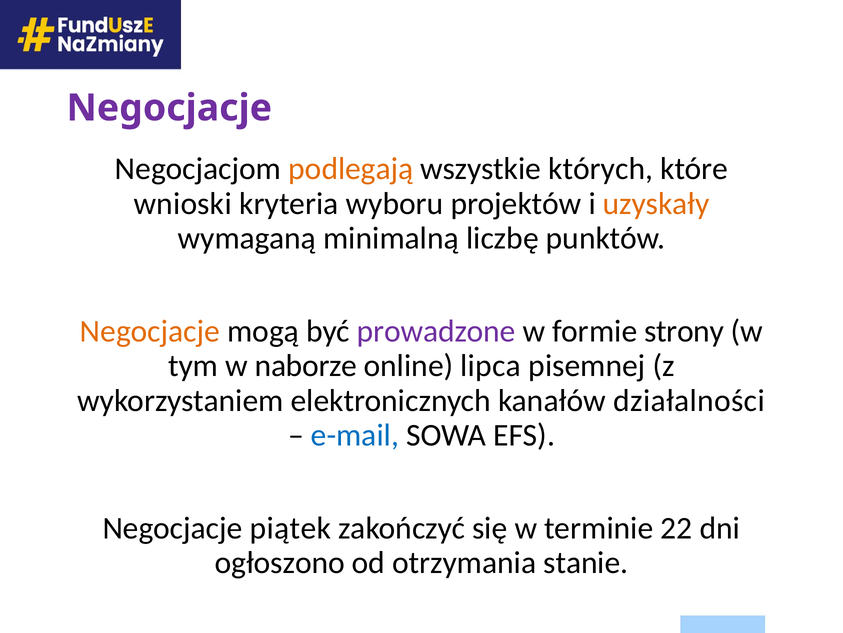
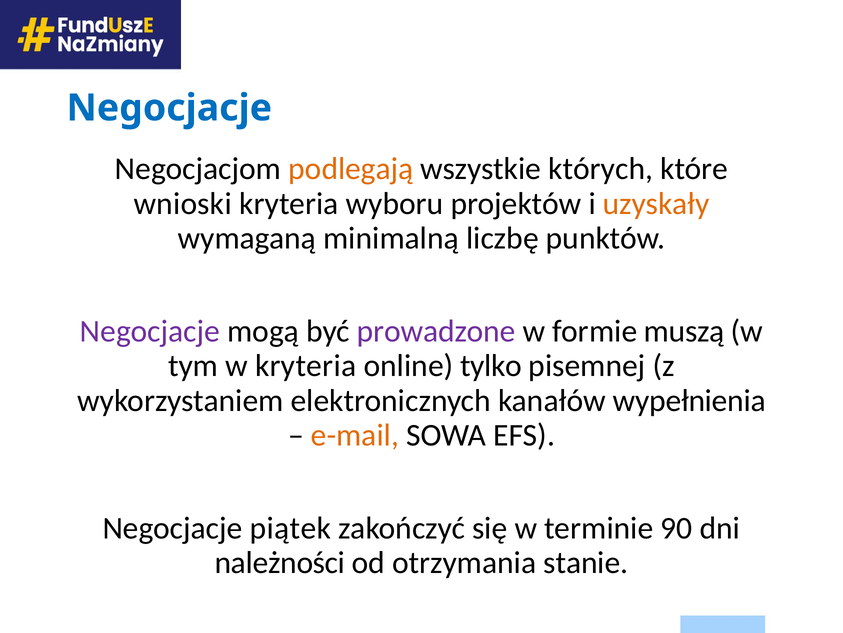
Negocjacje at (169, 108) colour: purple -> blue
Negocjacje at (150, 331) colour: orange -> purple
strony: strony -> muszą
w naborze: naborze -> kryteria
lipca: lipca -> tylko
działalności: działalności -> wypełnienia
e-mail colour: blue -> orange
22: 22 -> 90
ogłoszono: ogłoszono -> należności
